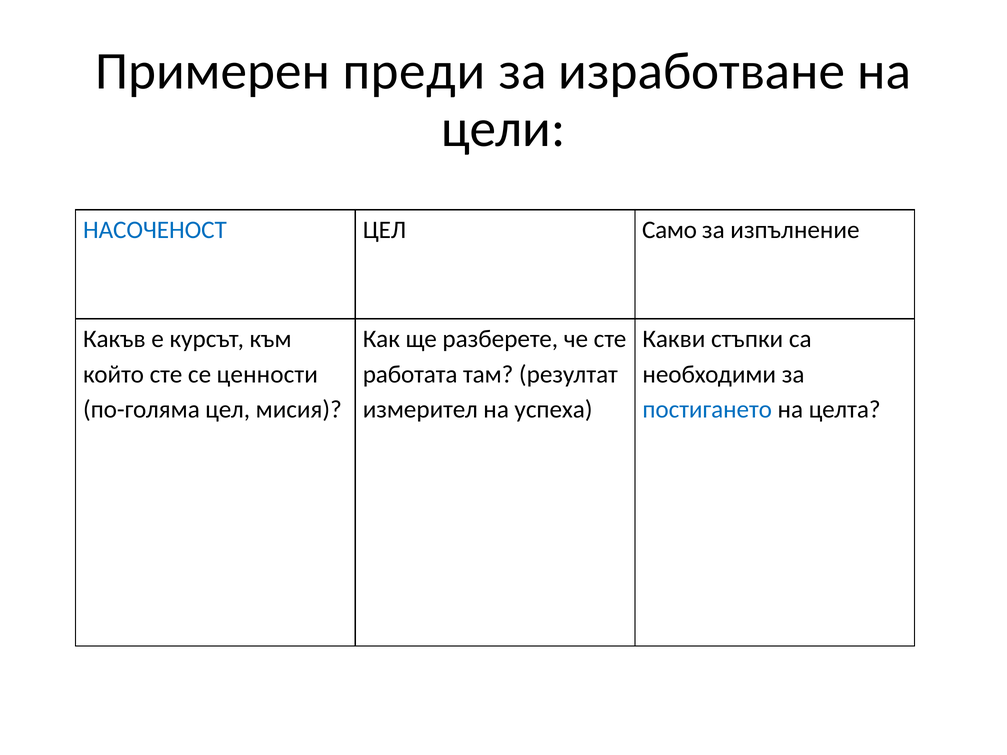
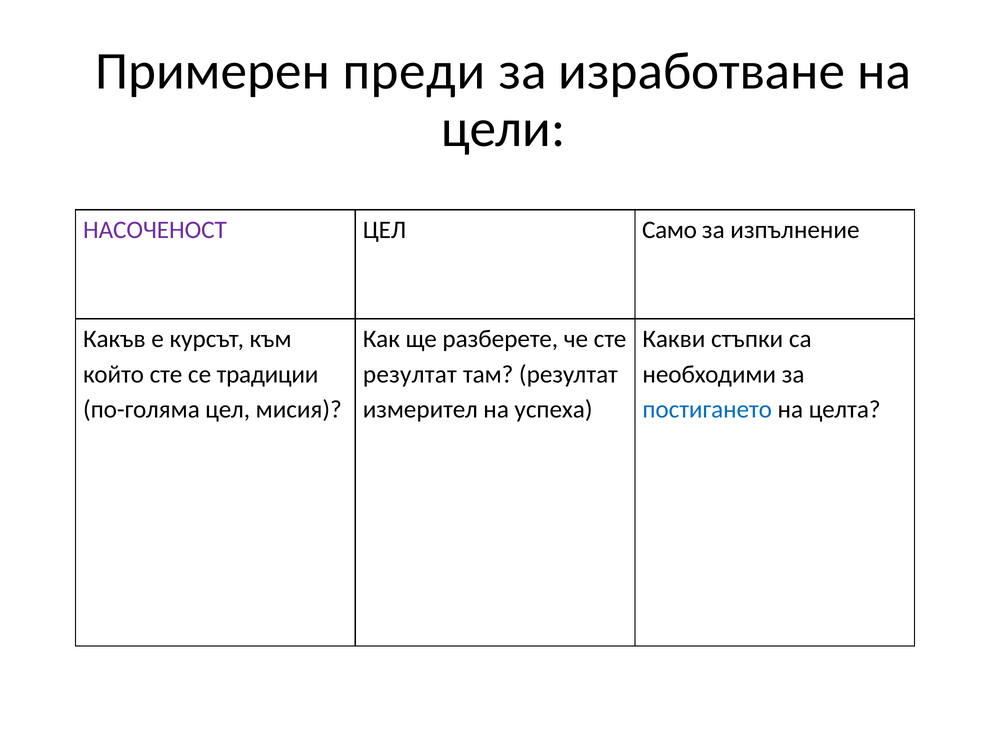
НАСОЧЕНОСТ colour: blue -> purple
ценности: ценности -> традиции
работата at (410, 374): работата -> резултат
